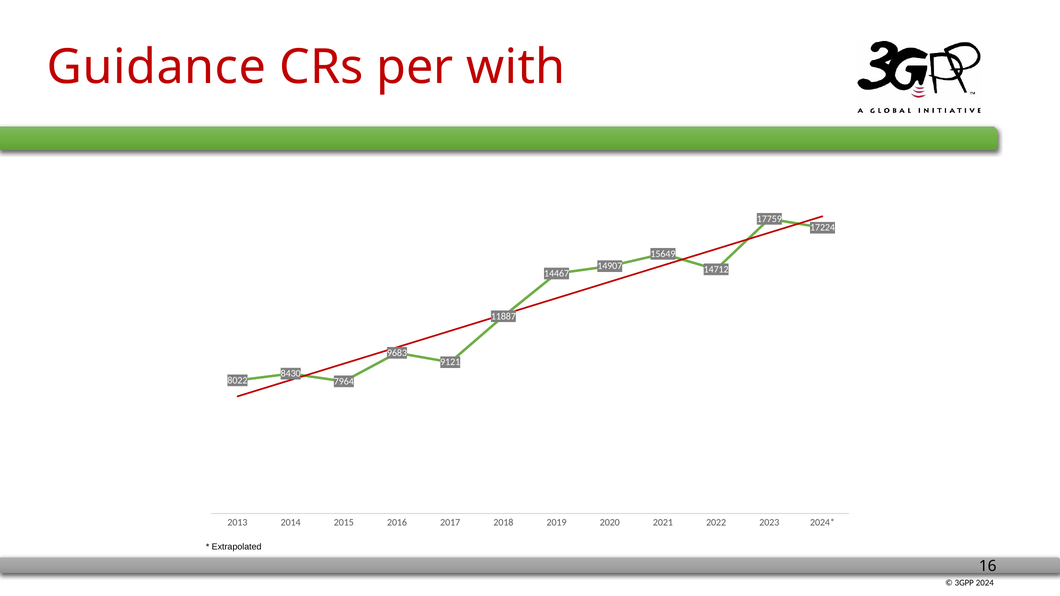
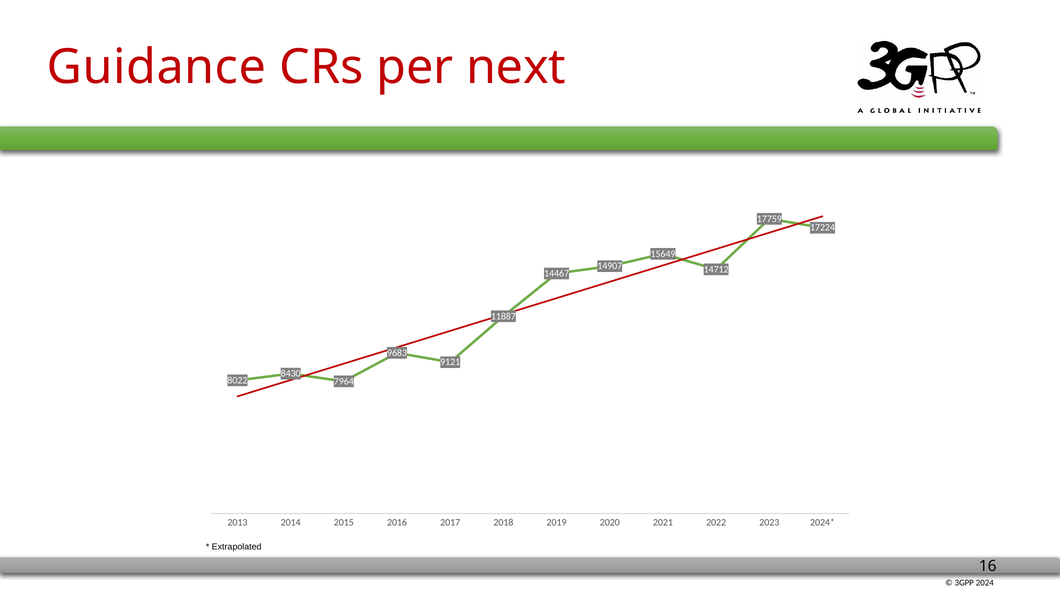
with: with -> next
